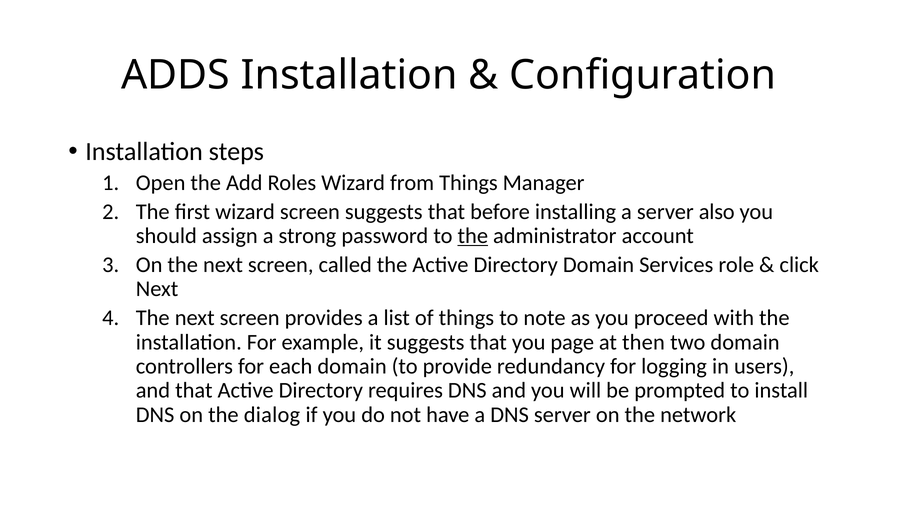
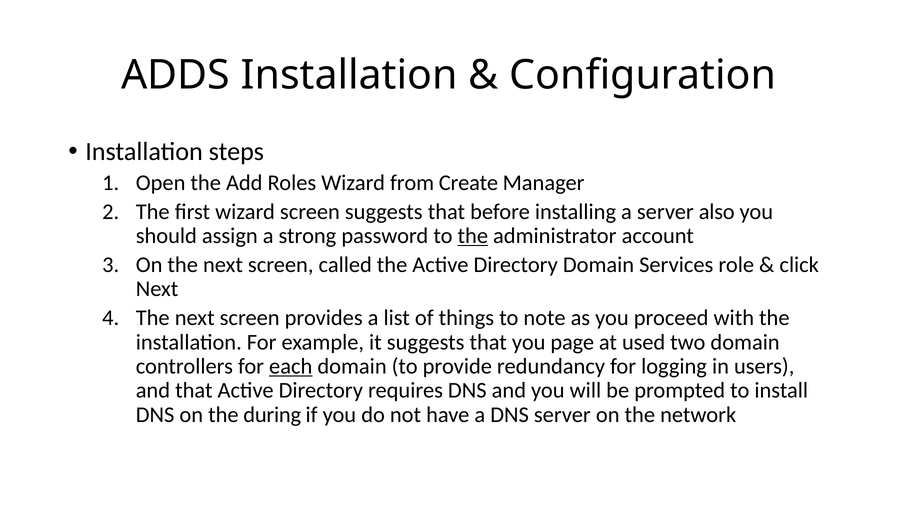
from Things: Things -> Create
then: then -> used
each underline: none -> present
dialog: dialog -> during
